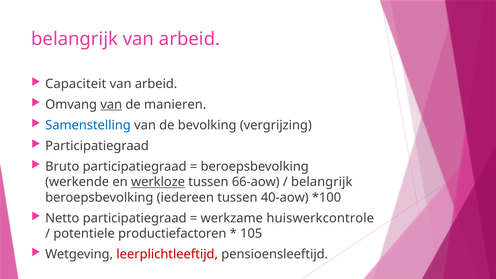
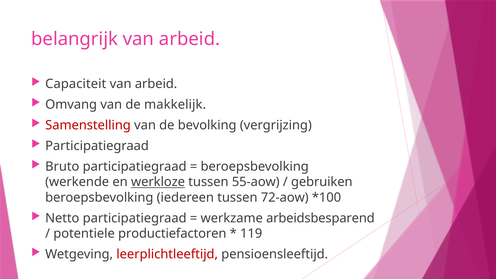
van at (111, 105) underline: present -> none
manieren: manieren -> makkelijk
Samenstelling colour: blue -> red
66-aow: 66-aow -> 55-aow
belangrijk at (322, 182): belangrijk -> gebruiken
40-aow: 40-aow -> 72-aow
huiswerkcontrole: huiswerkcontrole -> arbeidsbesparend
105: 105 -> 119
